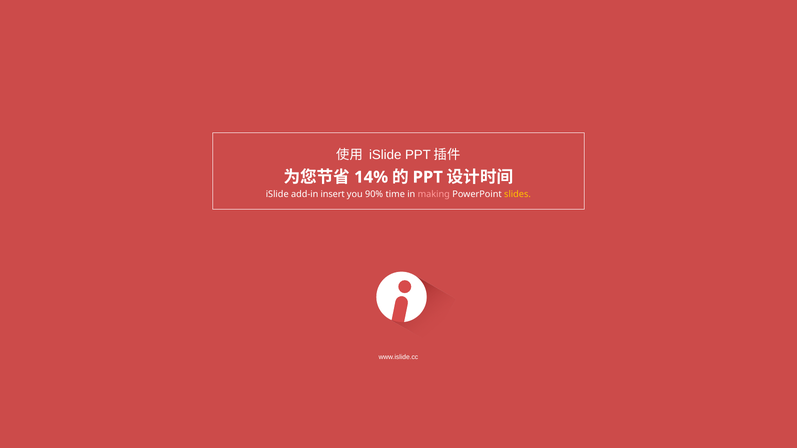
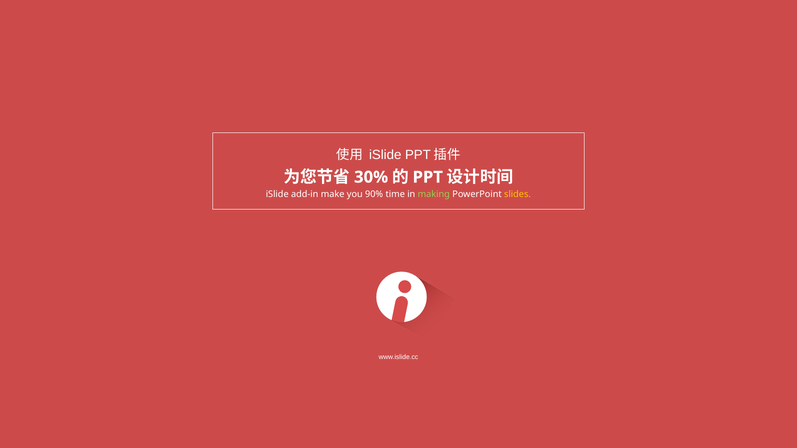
14%: 14% -> 30%
insert: insert -> make
making colour: pink -> light green
